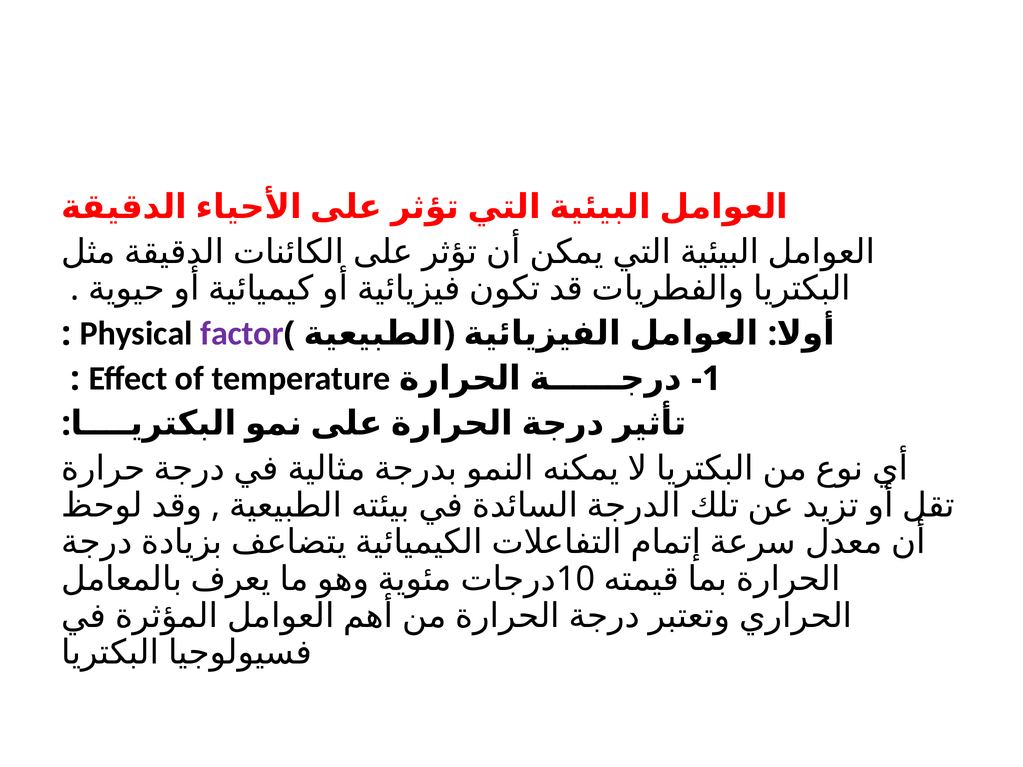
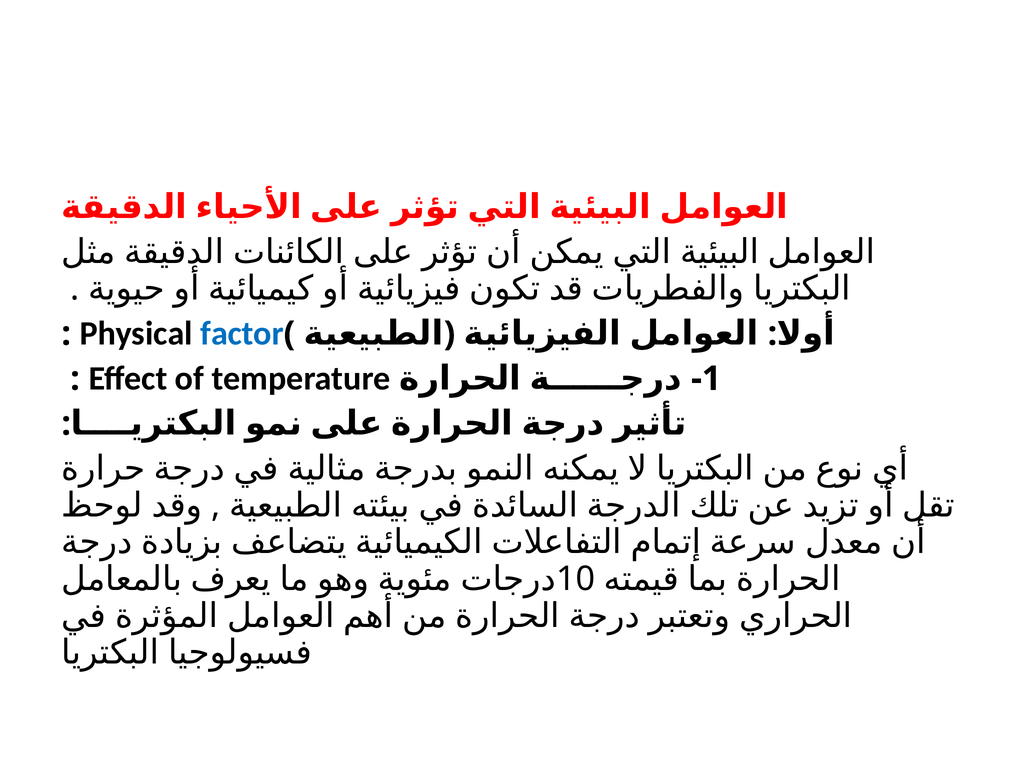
factor colour: purple -> blue
